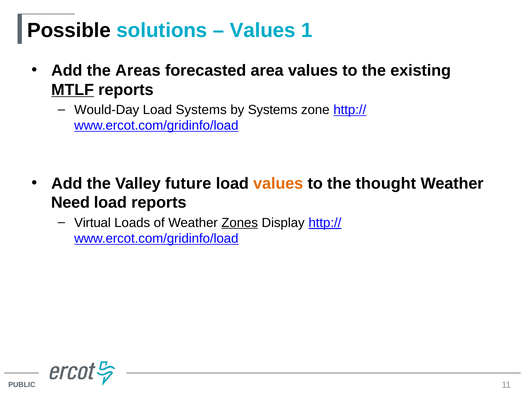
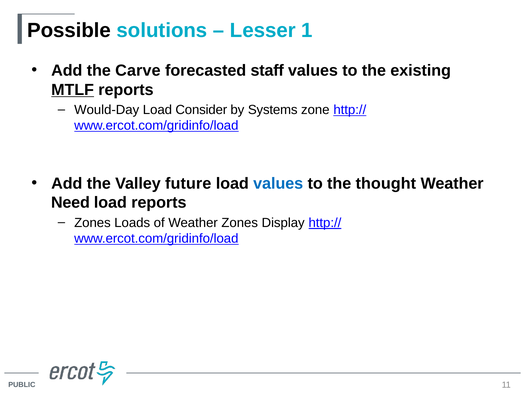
Values at (263, 30): Values -> Lesser
Areas: Areas -> Carve
area: area -> staff
Load Systems: Systems -> Consider
values at (278, 183) colour: orange -> blue
Virtual at (92, 222): Virtual -> Zones
Zones at (240, 222) underline: present -> none
